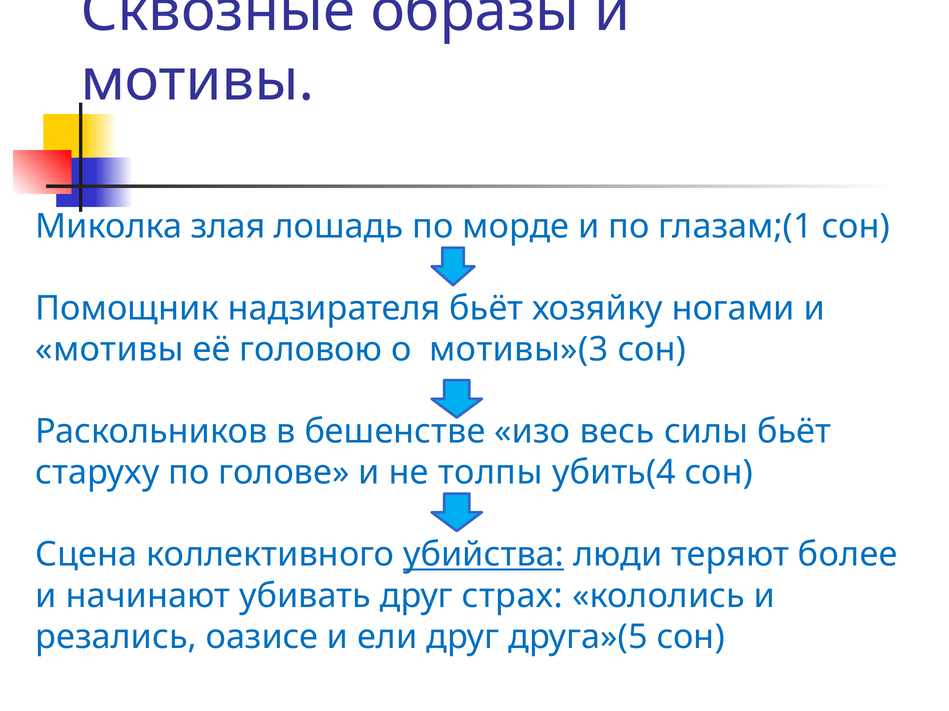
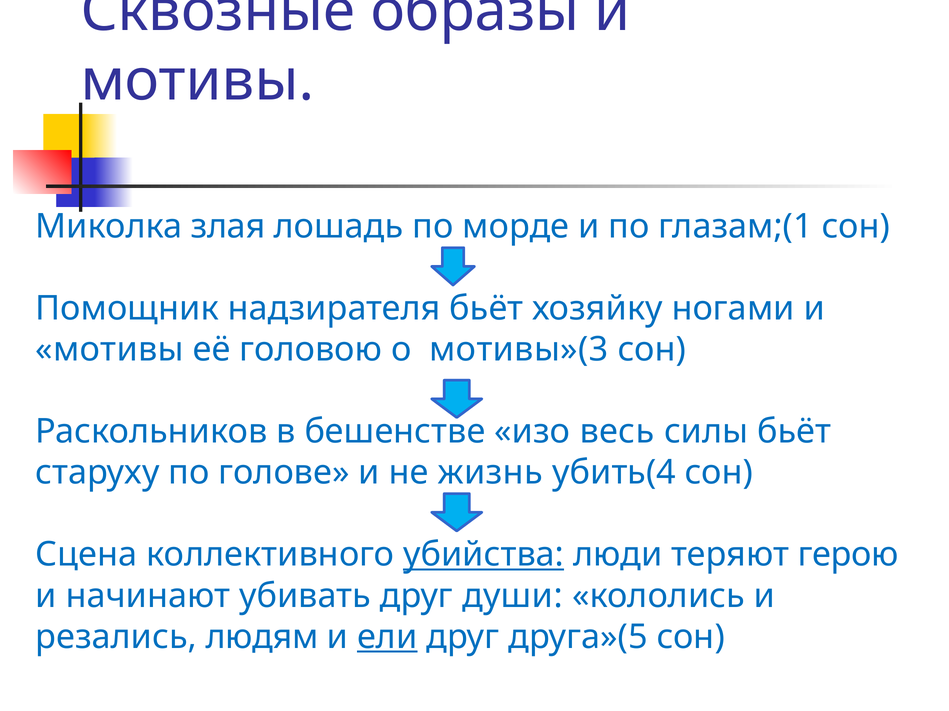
толпы: толпы -> жизнь
более: более -> герою
страх: страх -> души
оазисе: оазисе -> людям
ели underline: none -> present
